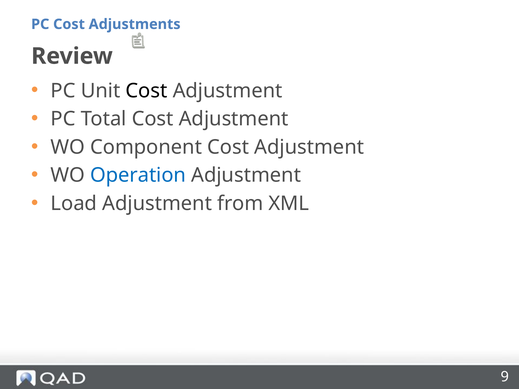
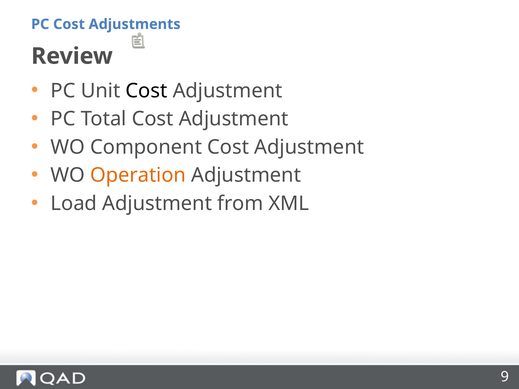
Operation colour: blue -> orange
